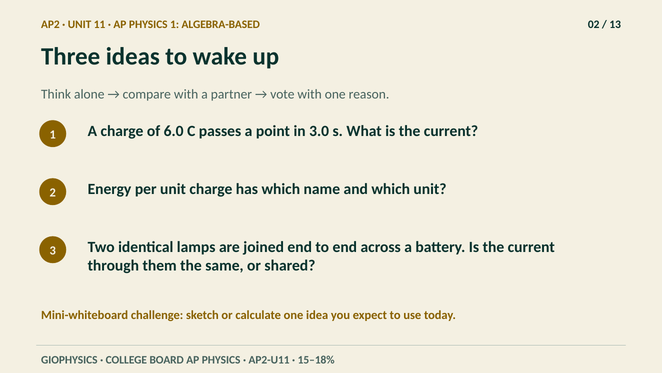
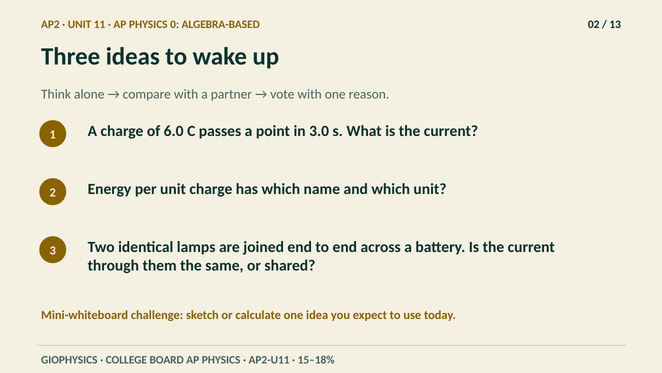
PHYSICS 1: 1 -> 0
